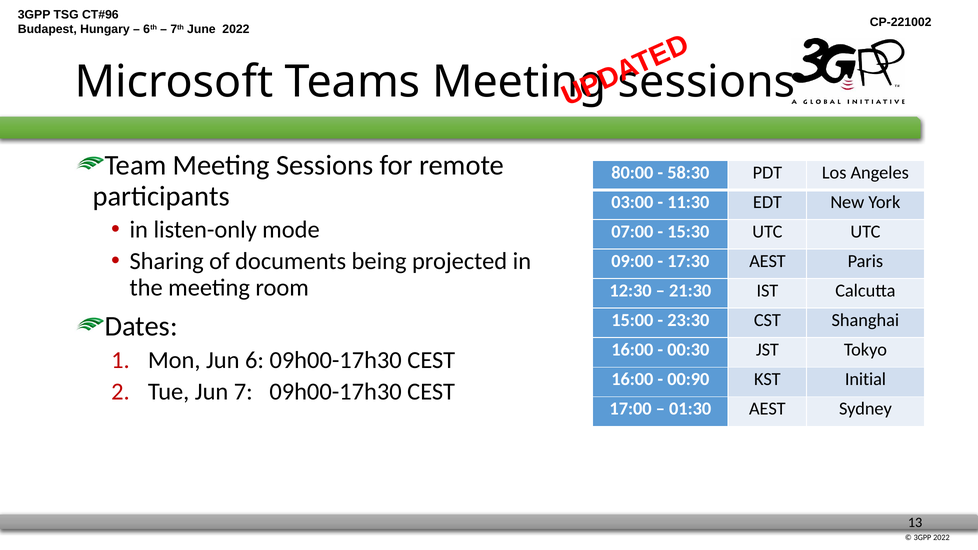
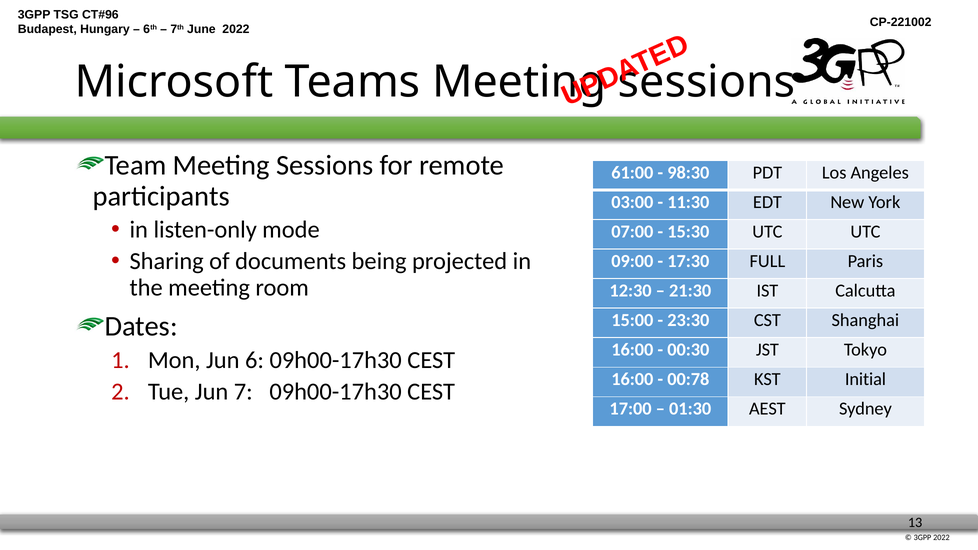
80:00: 80:00 -> 61:00
58:30: 58:30 -> 98:30
17:30 AEST: AEST -> FULL
00:90: 00:90 -> 00:78
